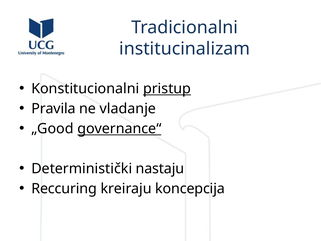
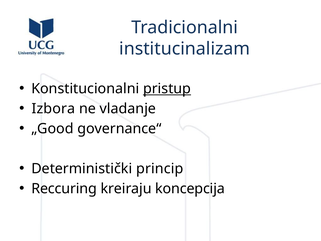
Pravila: Pravila -> Izbora
governance“ underline: present -> none
nastaju: nastaju -> princip
